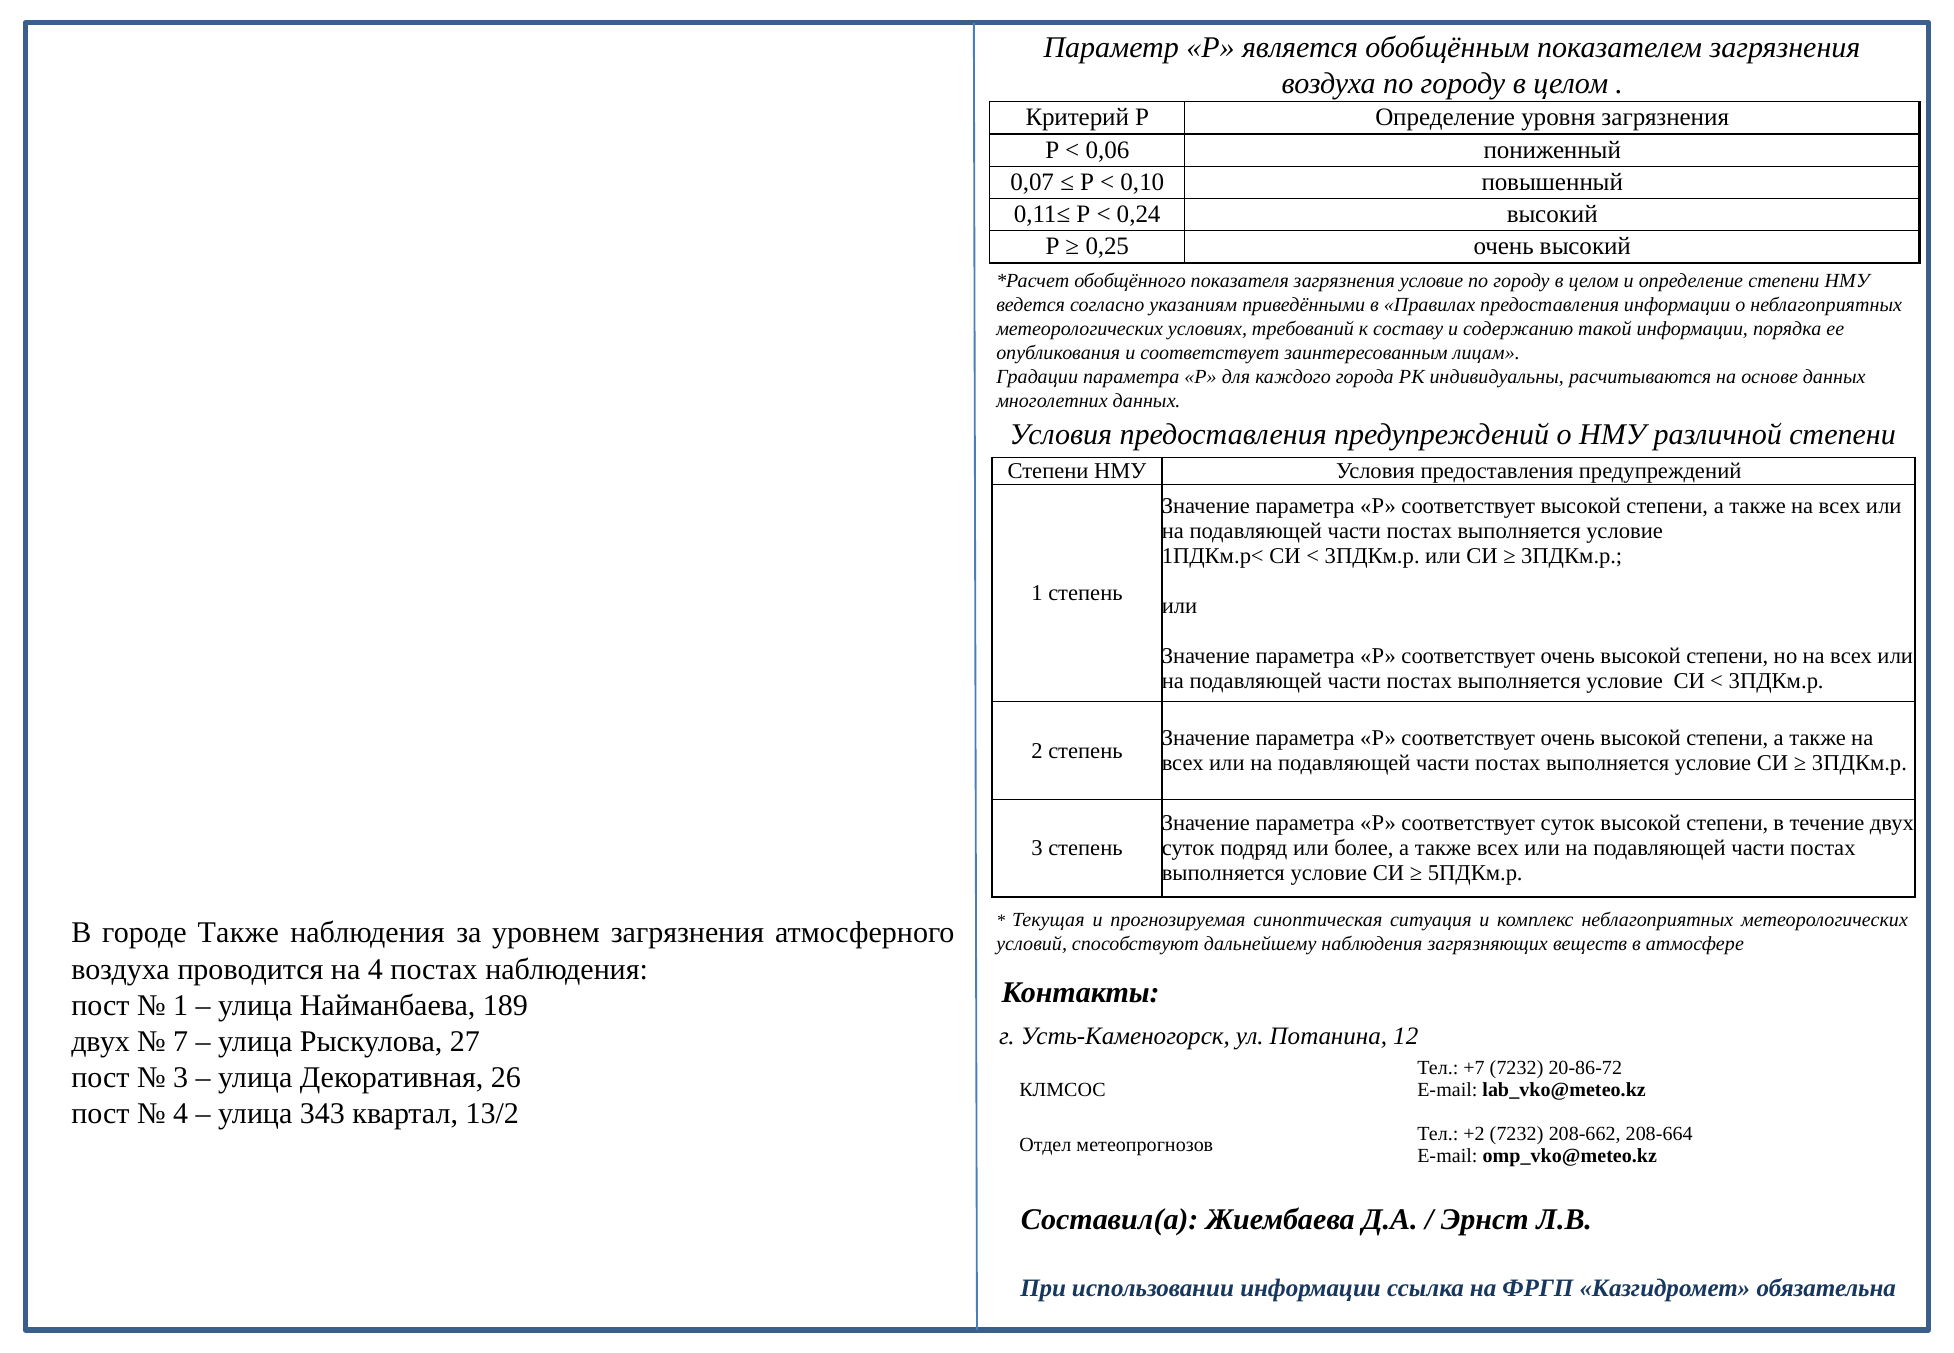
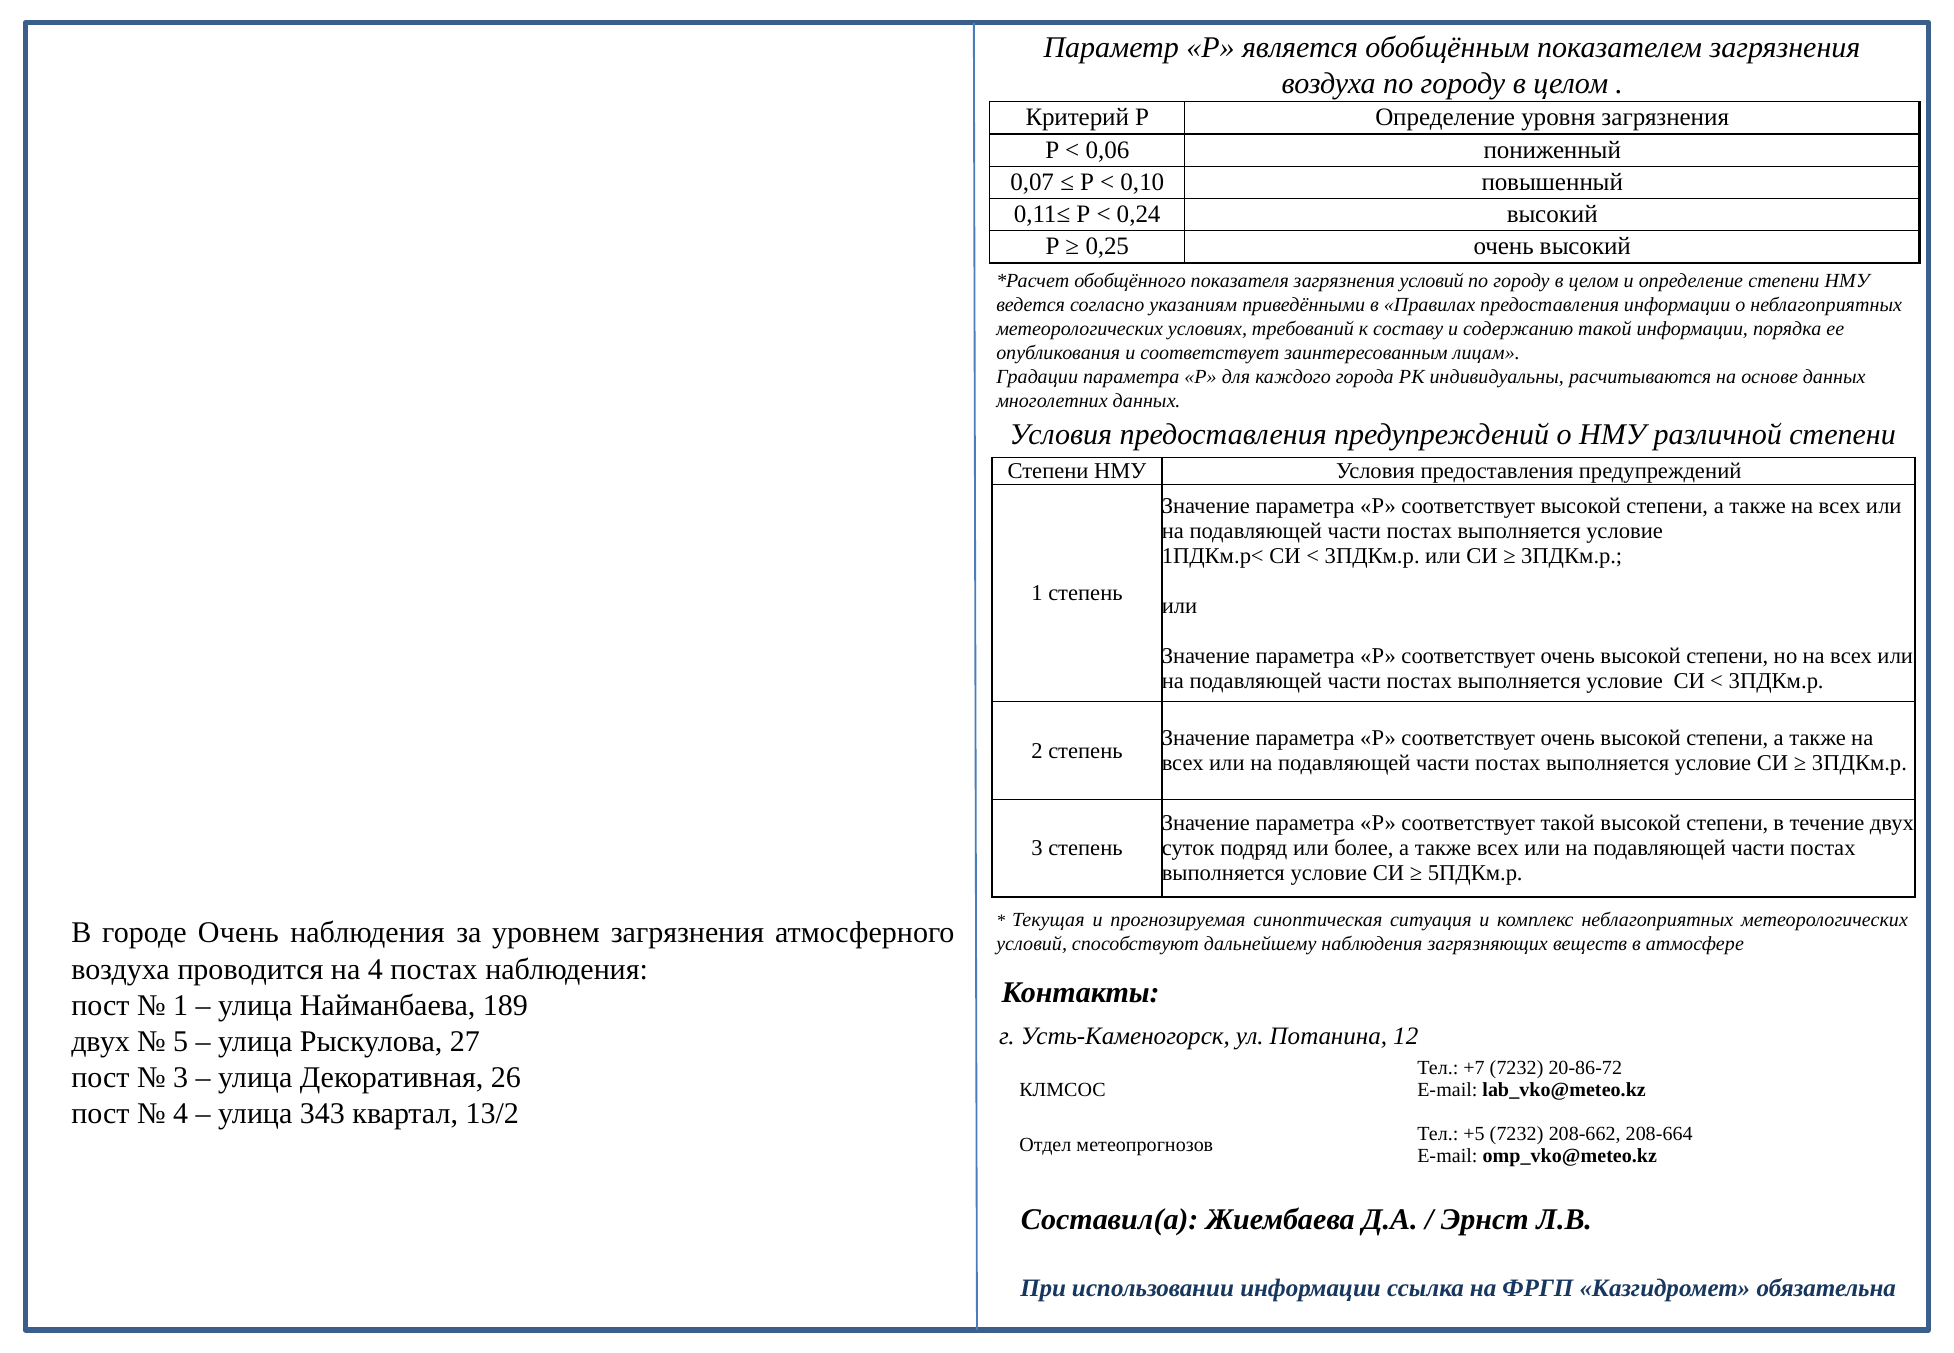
загрязнения условие: условие -> условий
соответствует суток: суток -> такой
городе Также: Также -> Очень
7: 7 -> 5
+2: +2 -> +5
